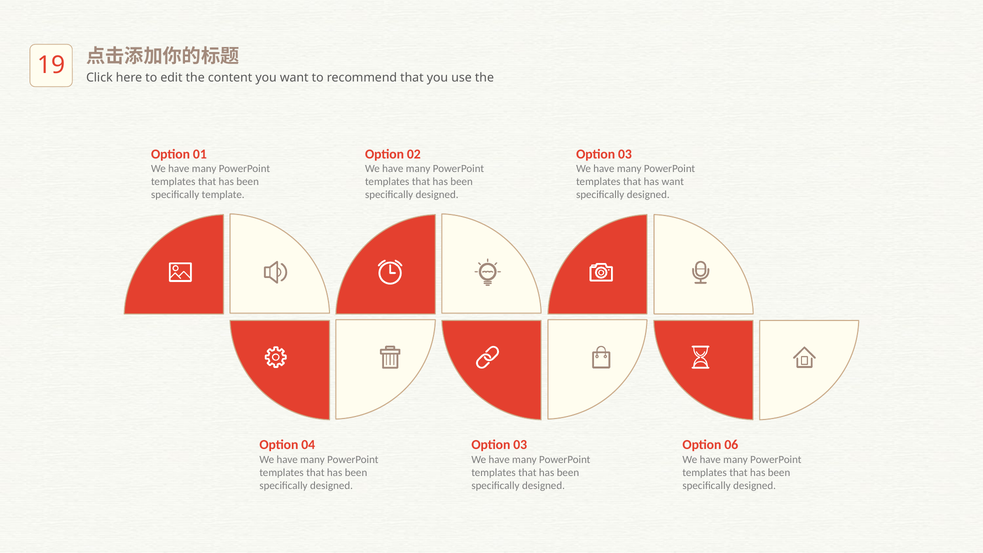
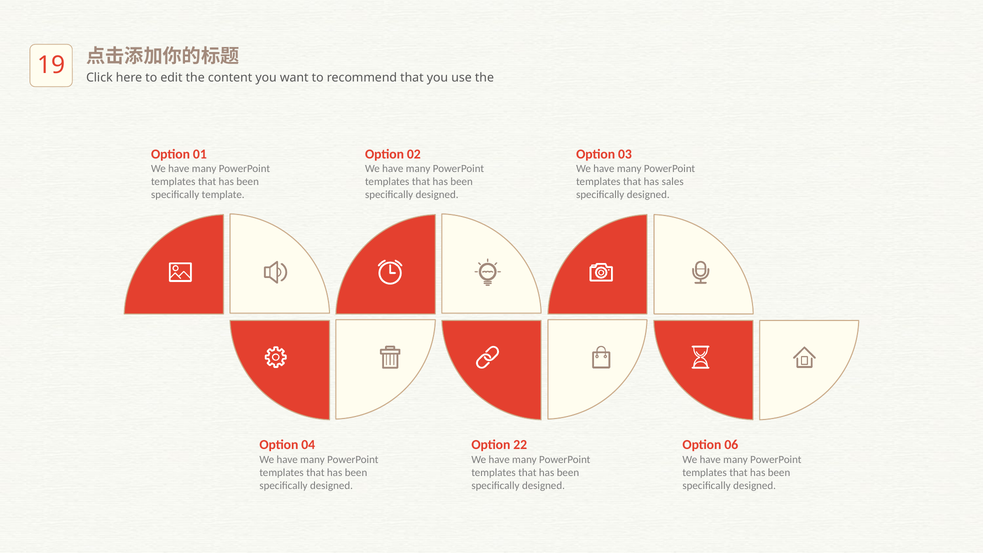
has want: want -> sales
03 at (520, 445): 03 -> 22
